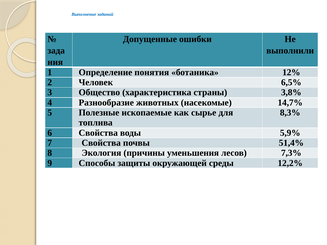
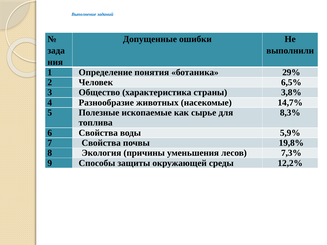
12%: 12% -> 29%
51,4%: 51,4% -> 19,8%
